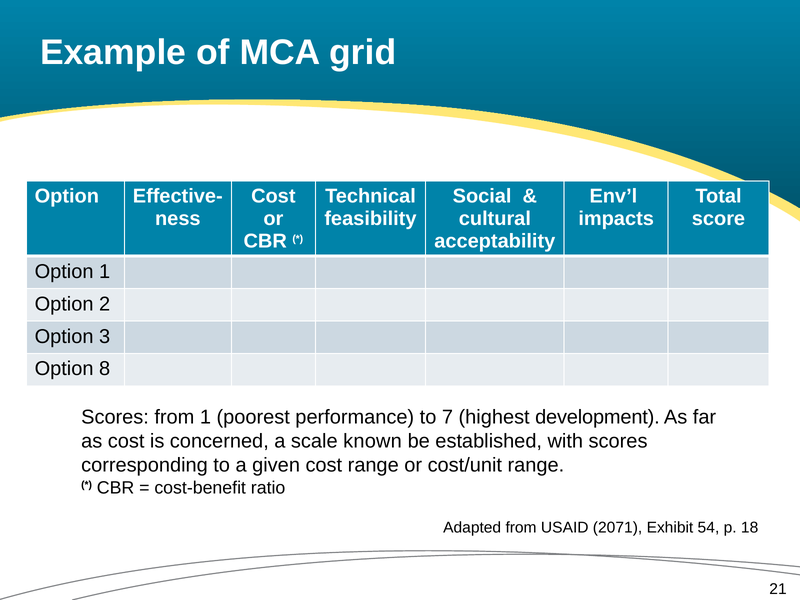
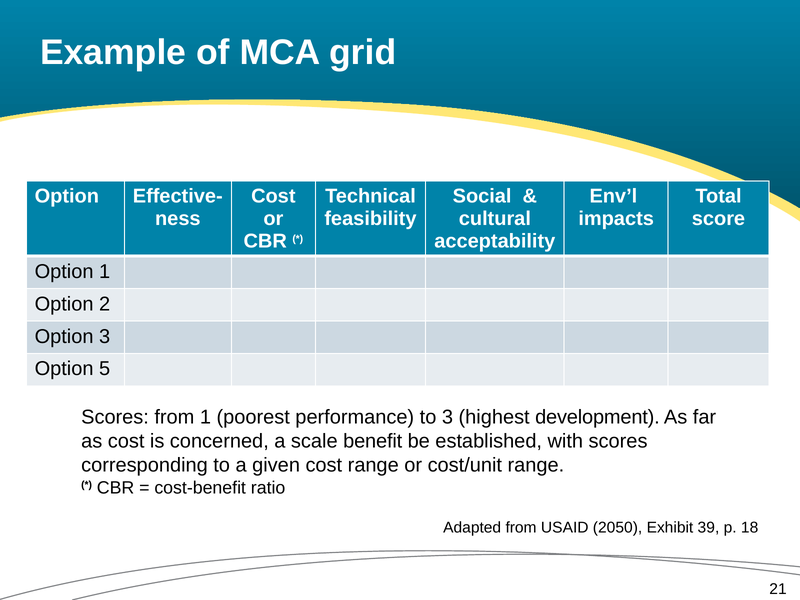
8: 8 -> 5
to 7: 7 -> 3
known: known -> benefit
2071: 2071 -> 2050
54: 54 -> 39
